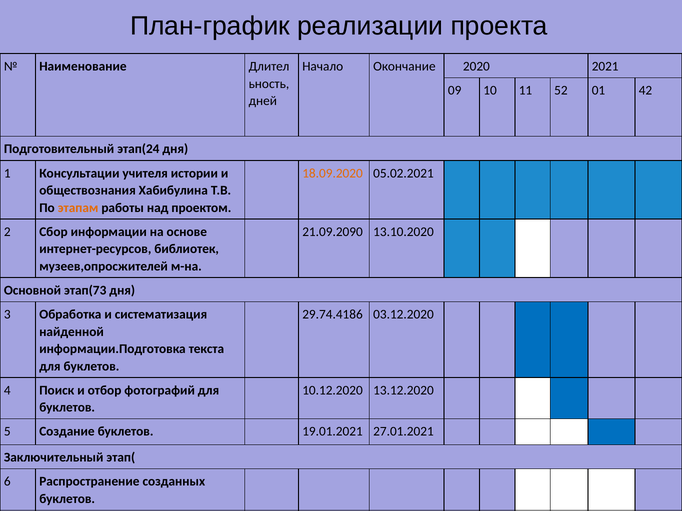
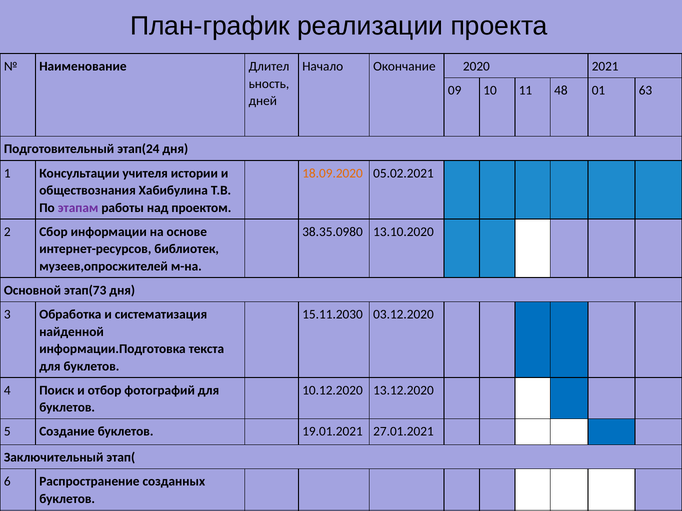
52: 52 -> 48
42: 42 -> 63
этапам colour: orange -> purple
21.09.2090: 21.09.2090 -> 38.35.0980
29.74.4186: 29.74.4186 -> 15.11.2030
